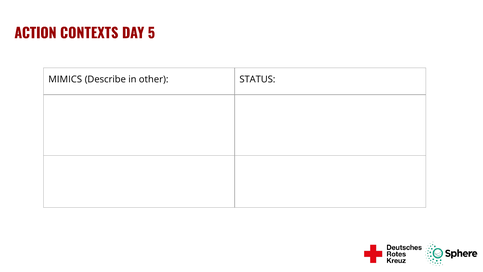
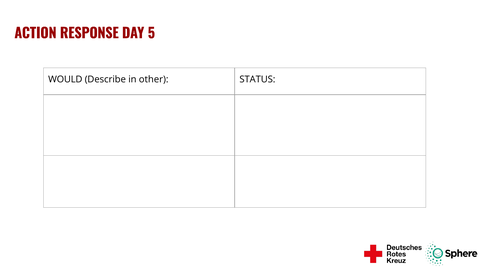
CONTEXTS: CONTEXTS -> RESPONSE
MIMICS: MIMICS -> WOULD
